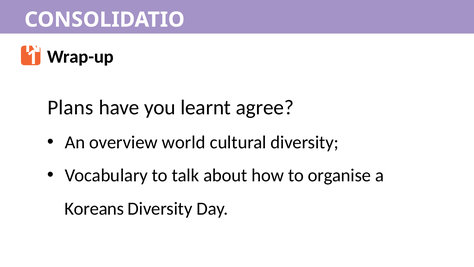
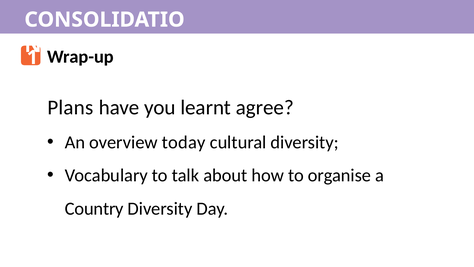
world: world -> today
Koreans: Koreans -> Country
